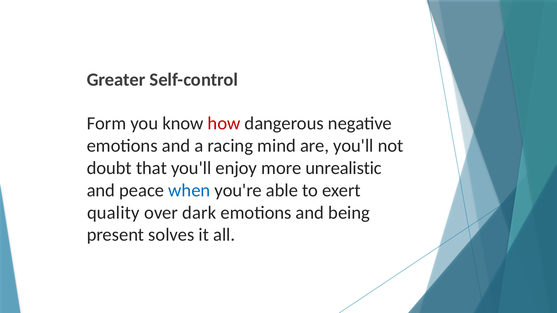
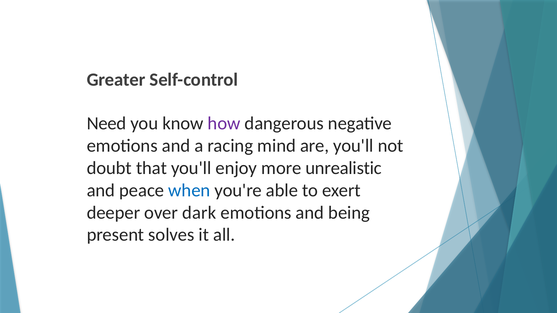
Form: Form -> Need
how colour: red -> purple
quality: quality -> deeper
